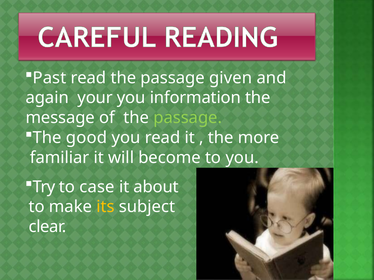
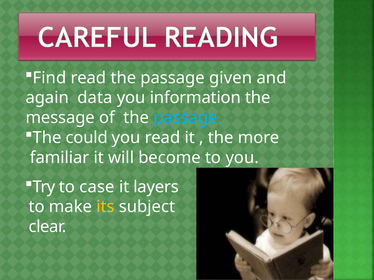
Past: Past -> Find
your: your -> data
passage at (188, 118) colour: light green -> light blue
good: good -> could
about: about -> layers
